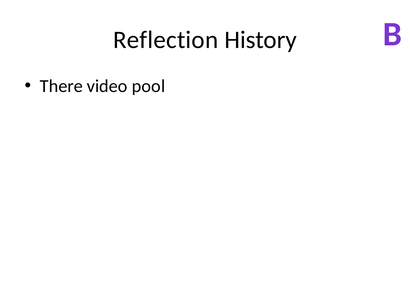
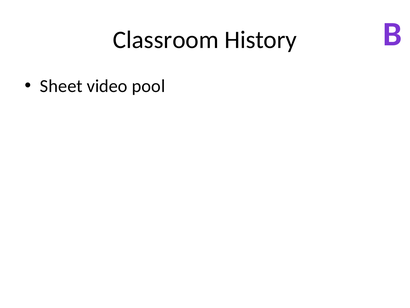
Reflection: Reflection -> Classroom
There: There -> Sheet
